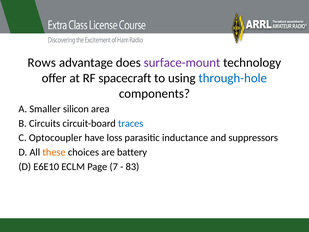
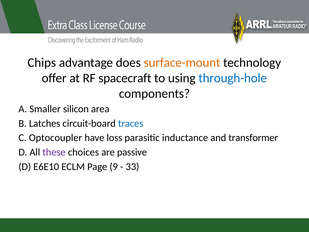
Rows: Rows -> Chips
surface-mount colour: purple -> orange
Circuits: Circuits -> Latches
suppressors: suppressors -> transformer
these colour: orange -> purple
battery: battery -> passive
7: 7 -> 9
83: 83 -> 33
